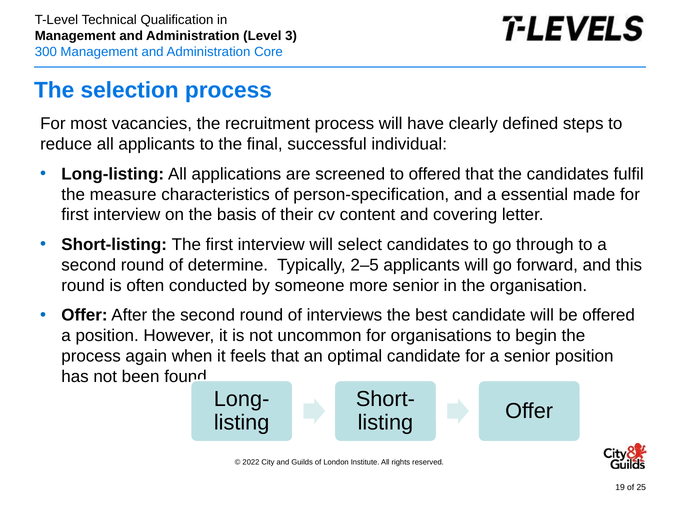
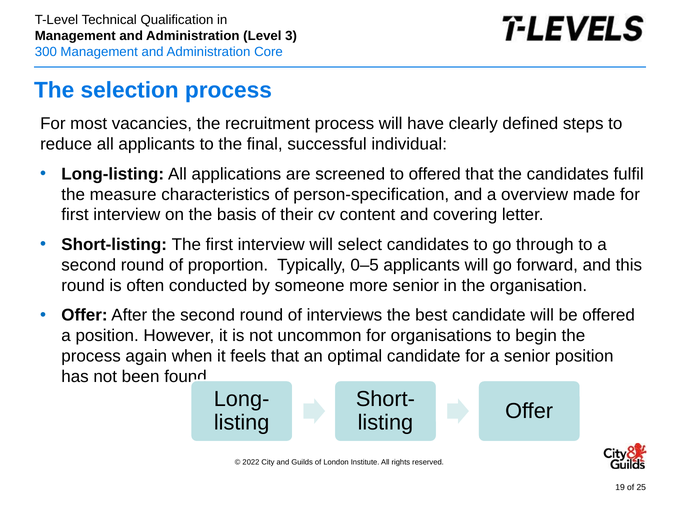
essential: essential -> overview
determine: determine -> proportion
2–5: 2–5 -> 0–5
